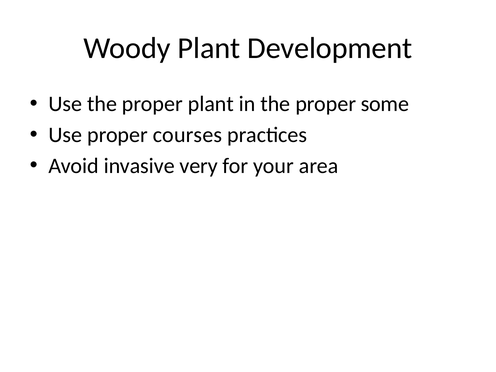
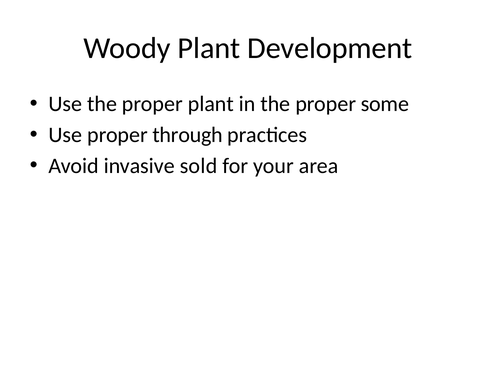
courses: courses -> through
very: very -> sold
